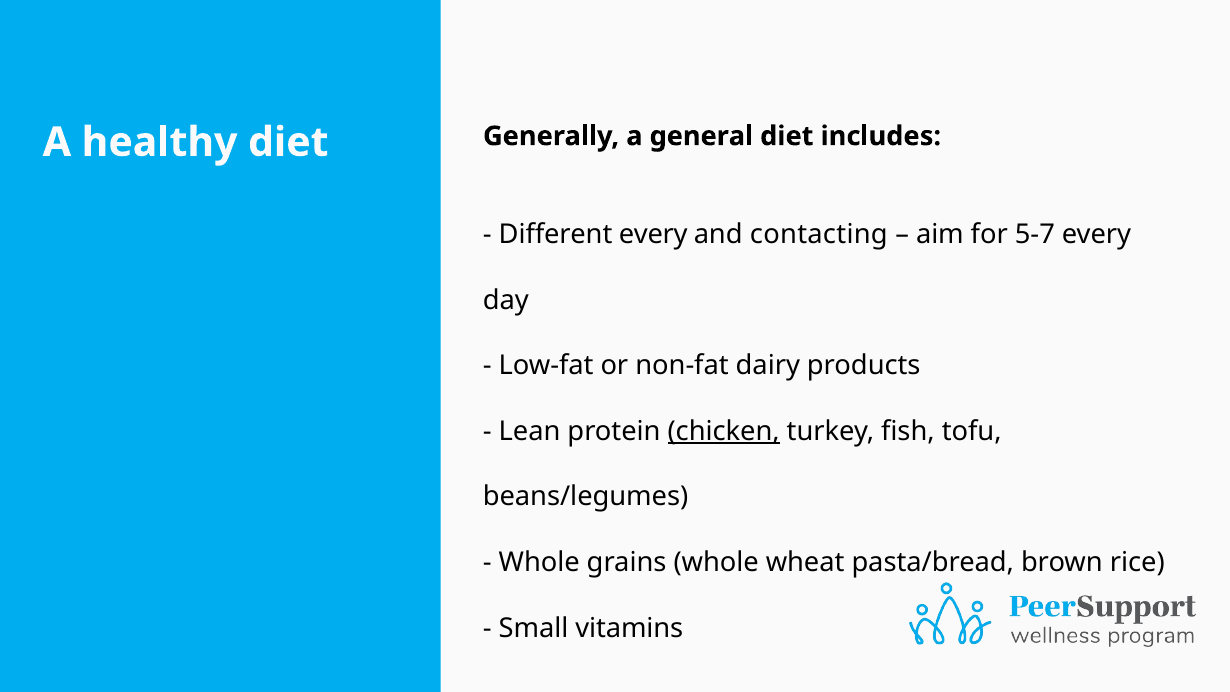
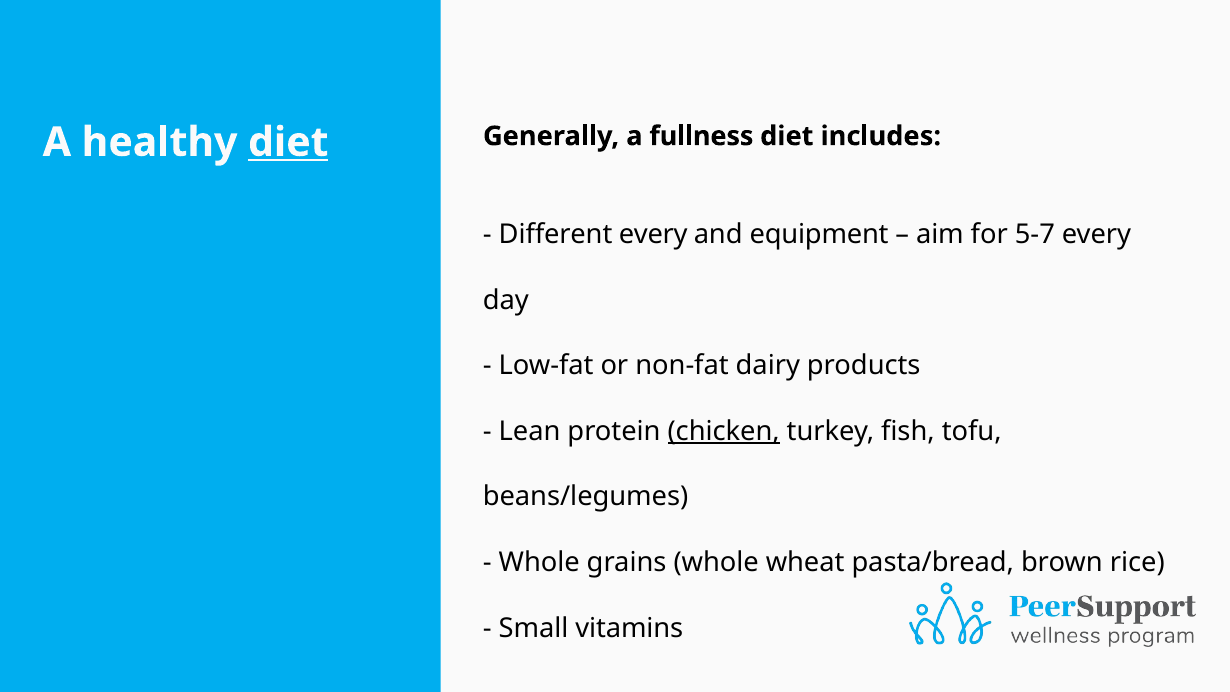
diet at (288, 142) underline: none -> present
general: general -> fullness
contacting: contacting -> equipment
